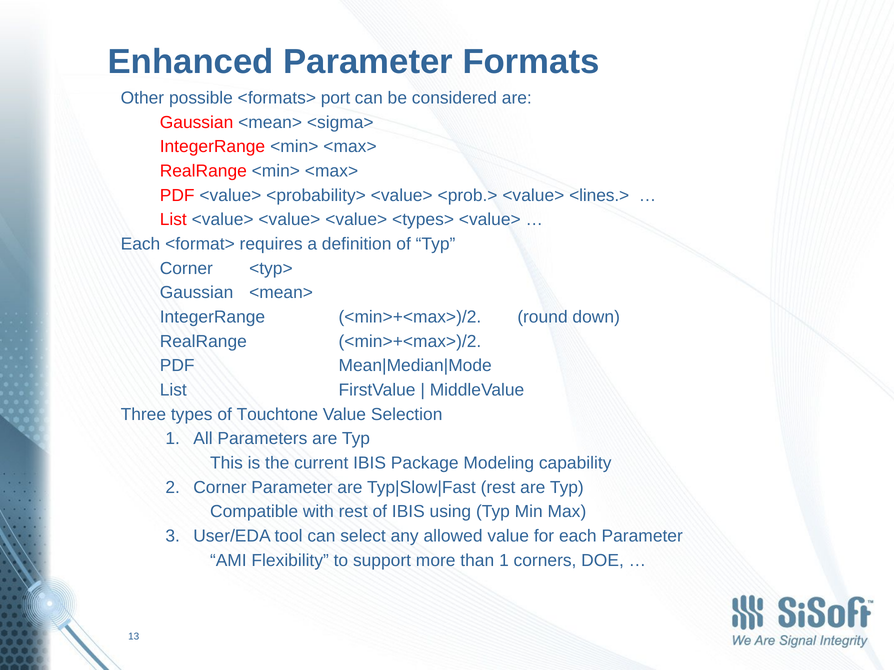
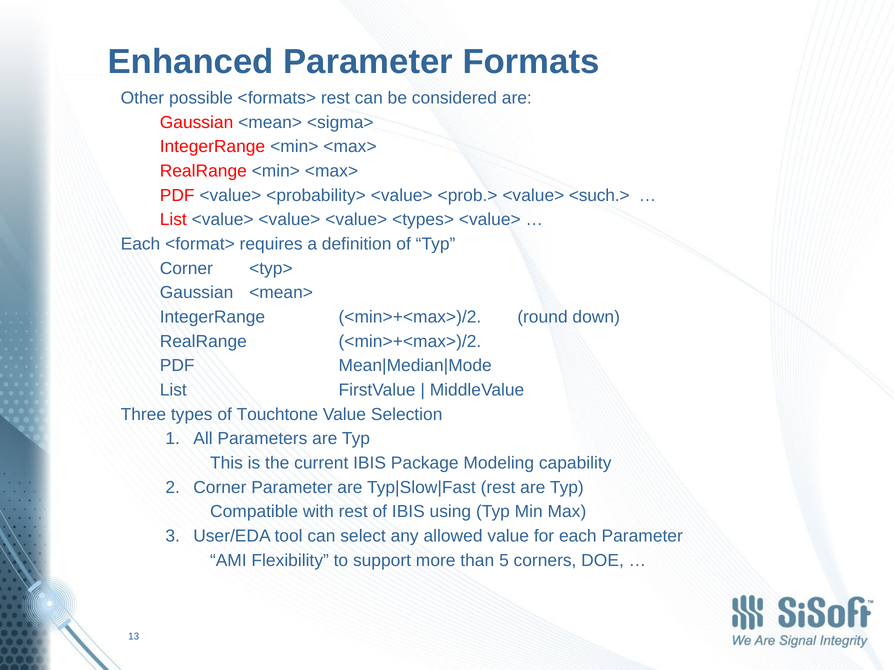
<formats> port: port -> rest
<lines.>: <lines.> -> <such.>
than 1: 1 -> 5
